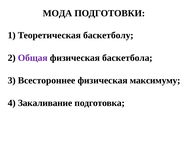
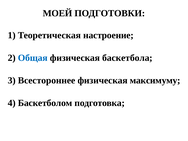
МОДА: МОДА -> МОЕЙ
баскетболу: баскетболу -> настроение
Общая colour: purple -> blue
Закаливание: Закаливание -> Баскетболом
